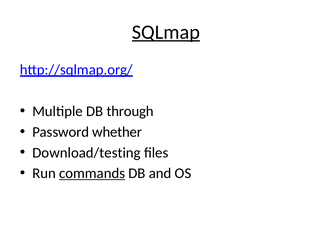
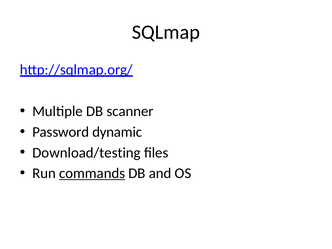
SQLmap underline: present -> none
through: through -> scanner
whether: whether -> dynamic
